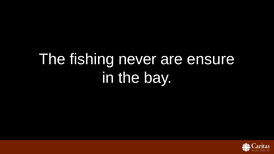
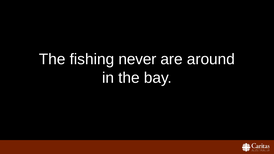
ensure: ensure -> around
